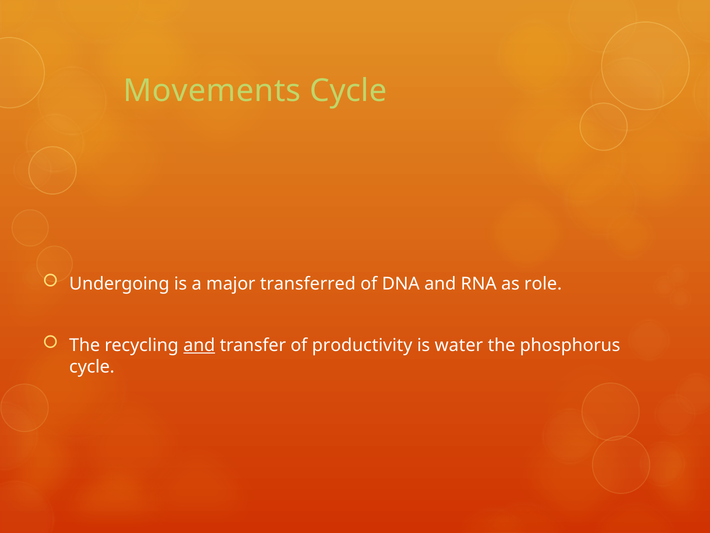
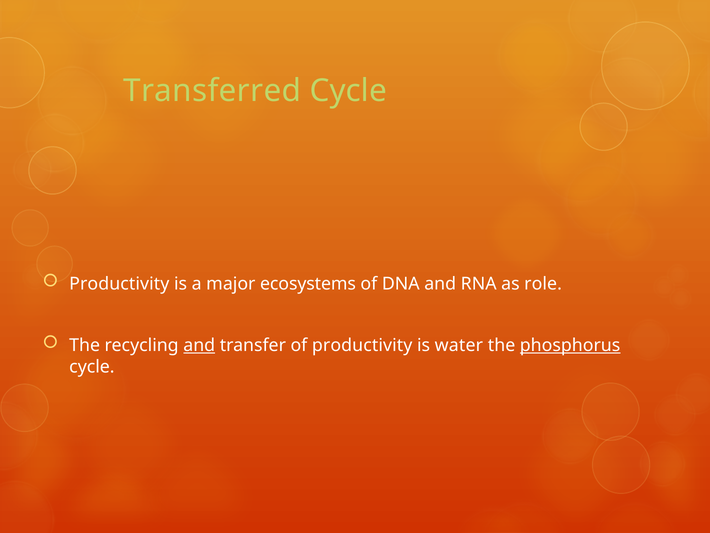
Movements: Movements -> Transferred
Undergoing at (119, 283): Undergoing -> Productivity
transferred: transferred -> ecosystems
phosphorus underline: none -> present
